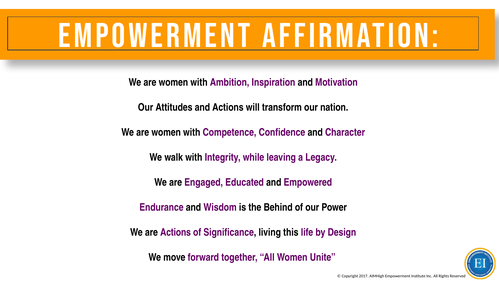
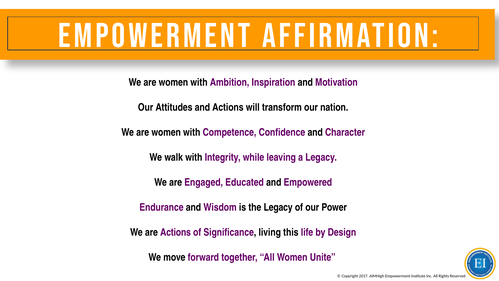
the Behind: Behind -> Legacy
